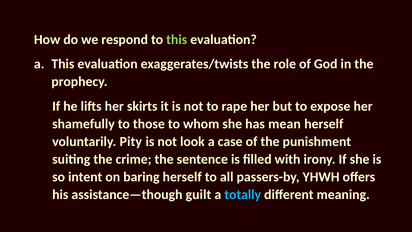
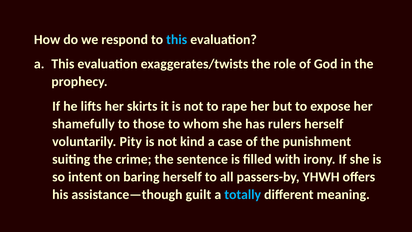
this at (177, 40) colour: light green -> light blue
mean: mean -> rulers
look: look -> kind
